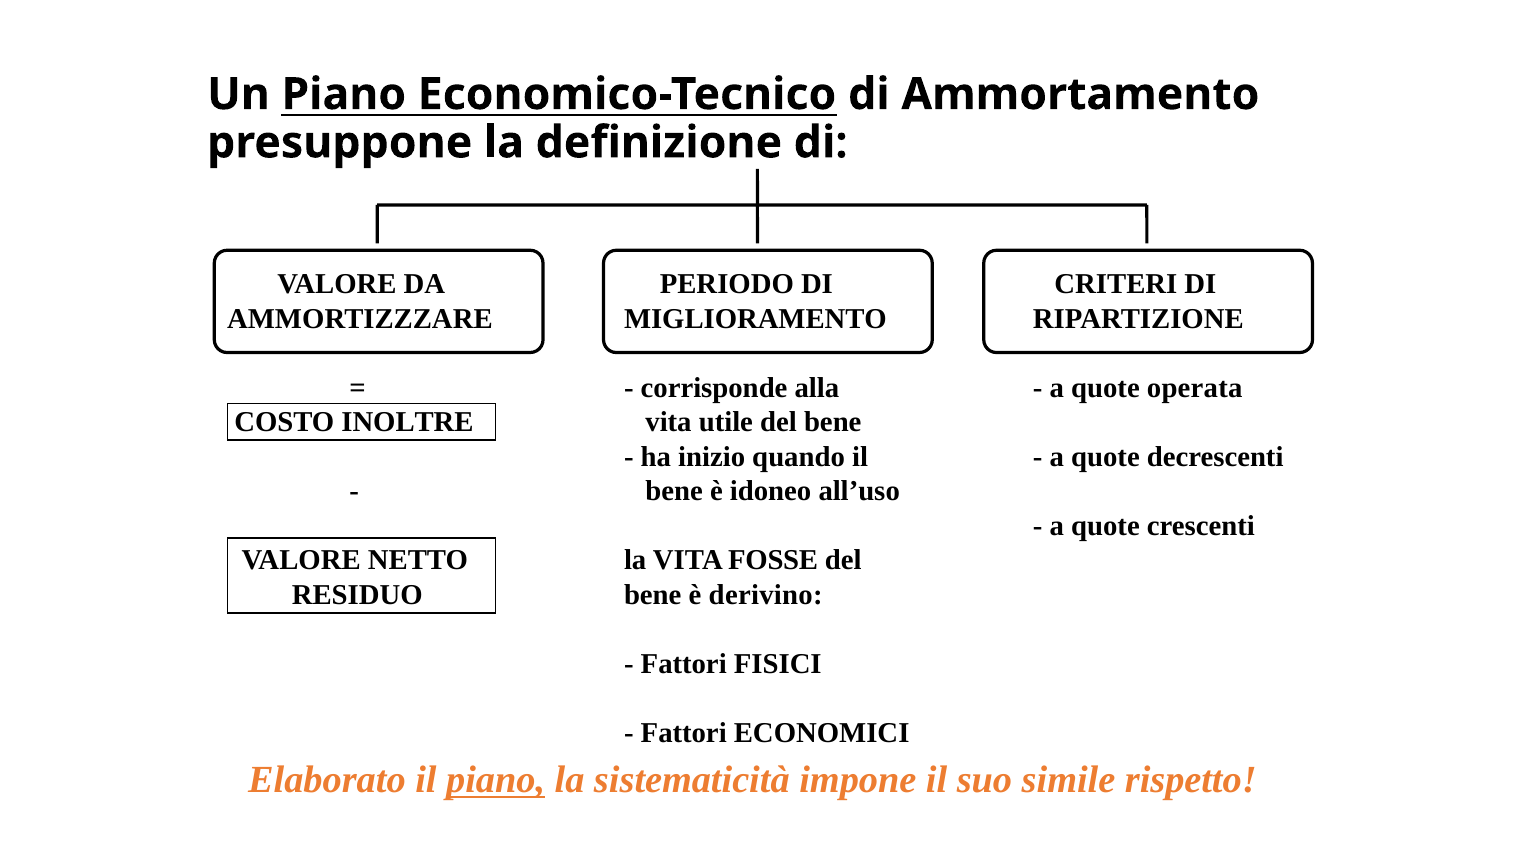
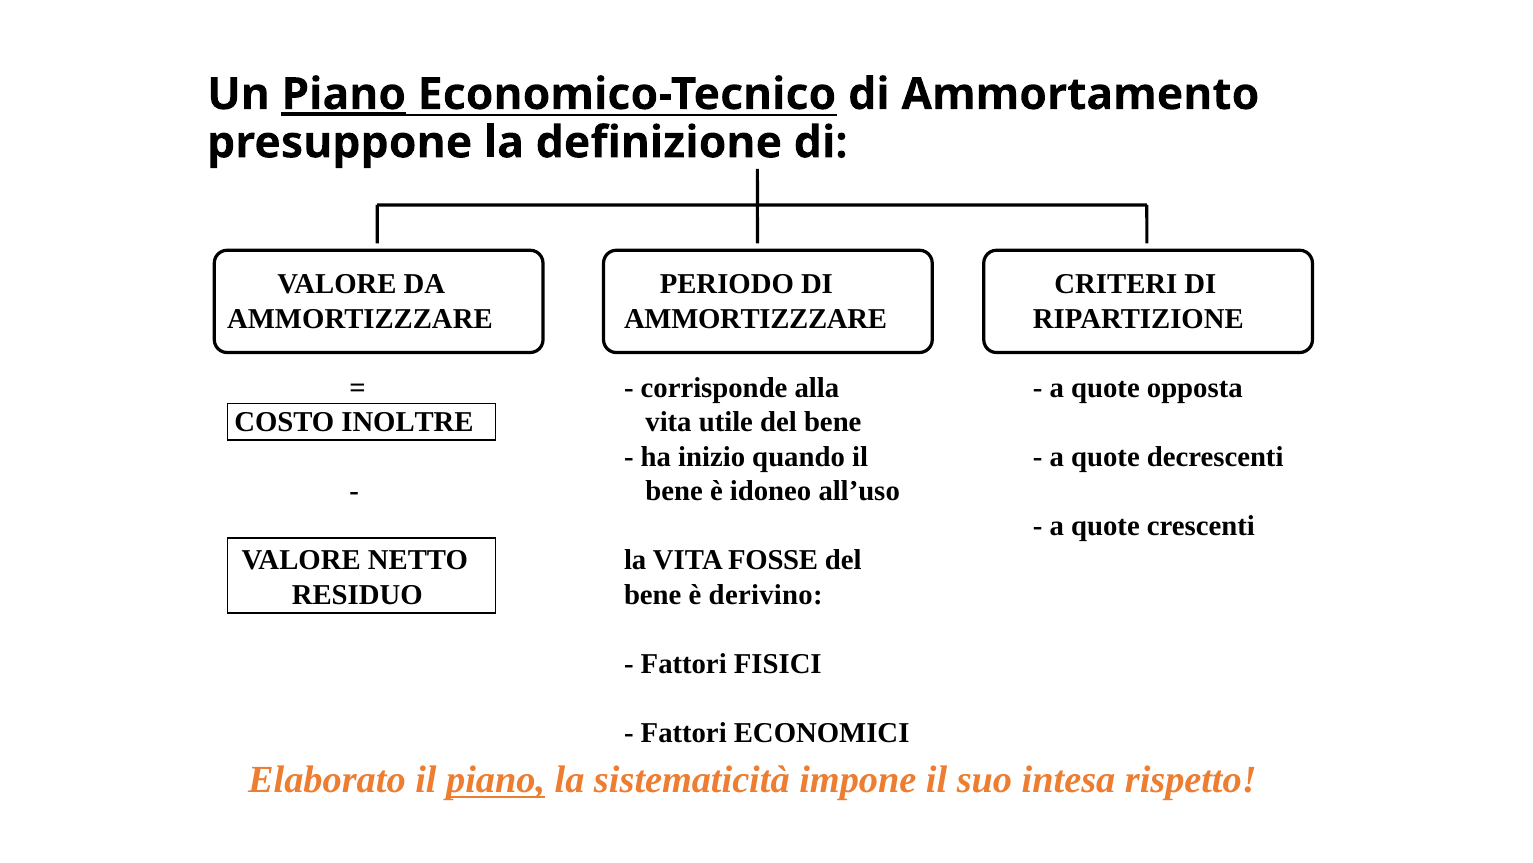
Piano at (344, 94) underline: none -> present
MIGLIORAMENTO at (755, 319): MIGLIORAMENTO -> AMMORTIZZZARE
operata: operata -> opposta
simile: simile -> intesa
